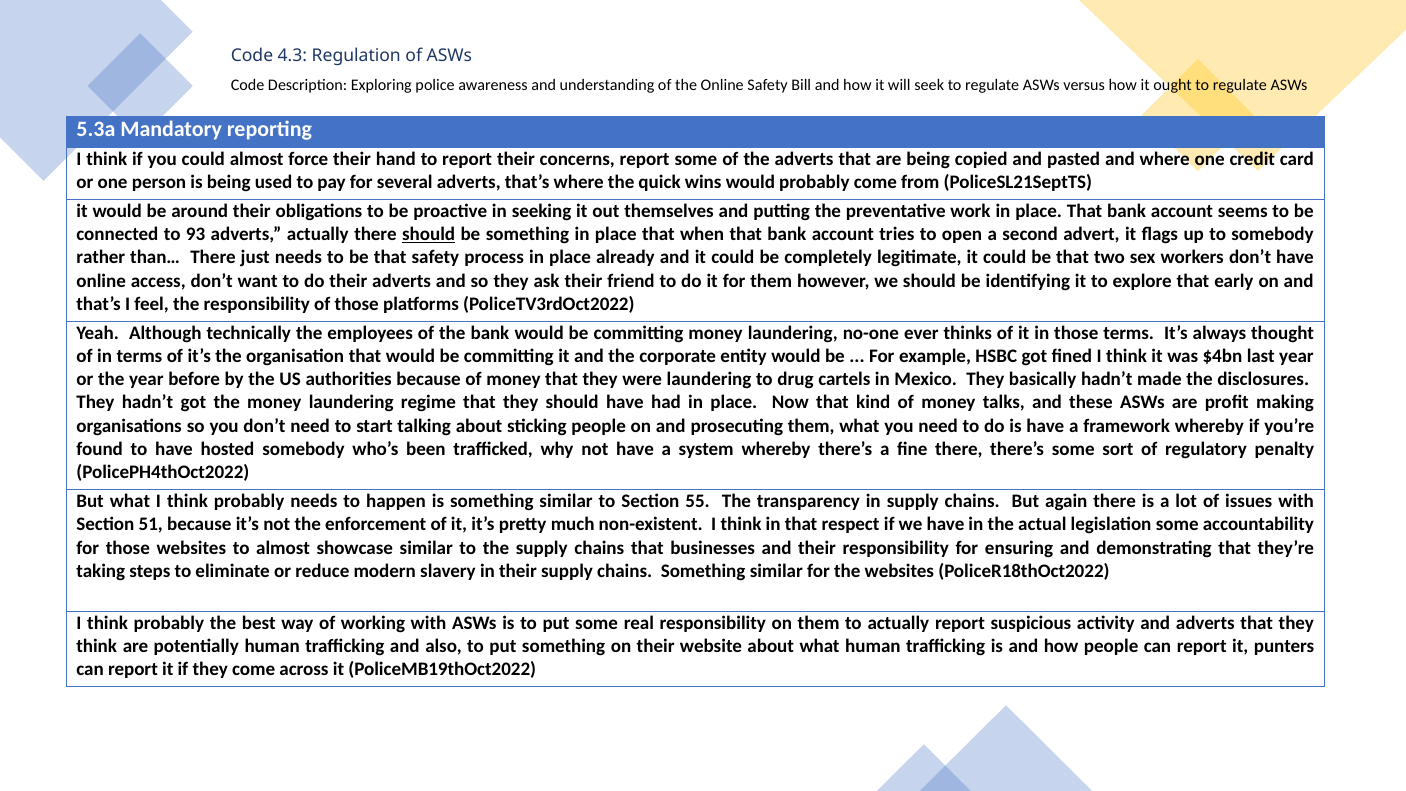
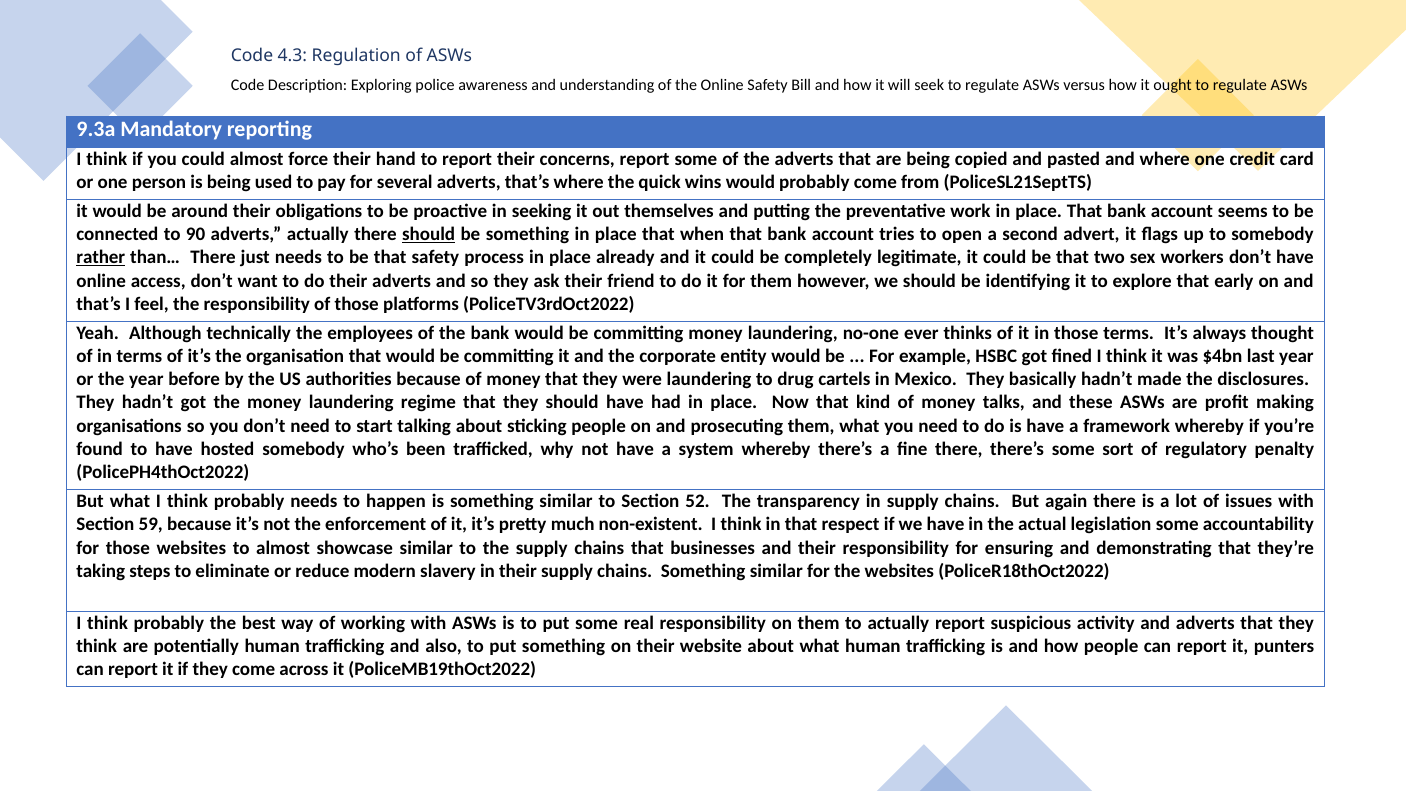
5.3a: 5.3a -> 9.3a
93: 93 -> 90
rather underline: none -> present
55: 55 -> 52
51: 51 -> 59
